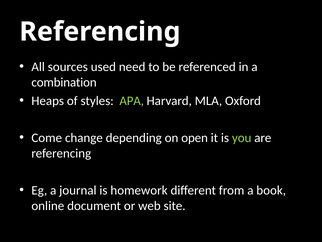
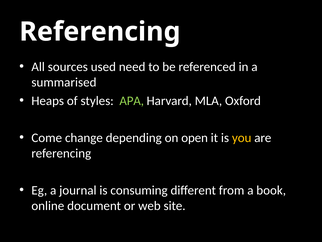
combination: combination -> summarised
you colour: light green -> yellow
homework: homework -> consuming
